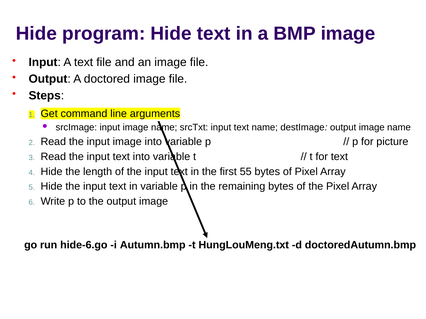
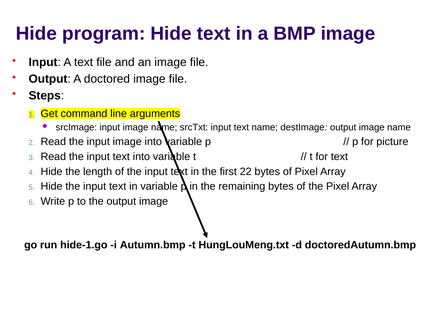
55: 55 -> 22
hide-6.go: hide-6.go -> hide-1.go
